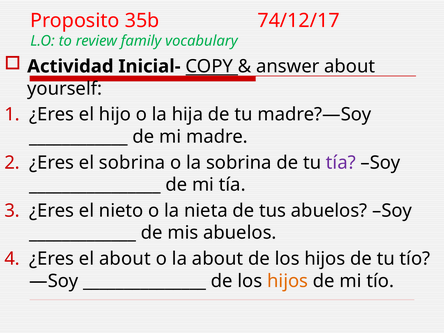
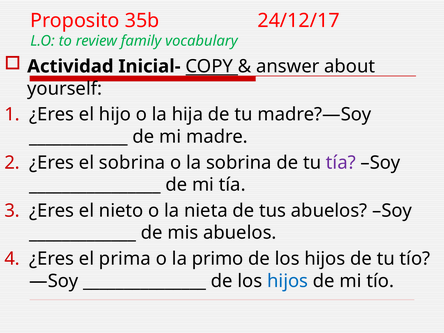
74/12/17: 74/12/17 -> 24/12/17
el about: about -> prima
la about: about -> primo
hijos at (288, 281) colour: orange -> blue
